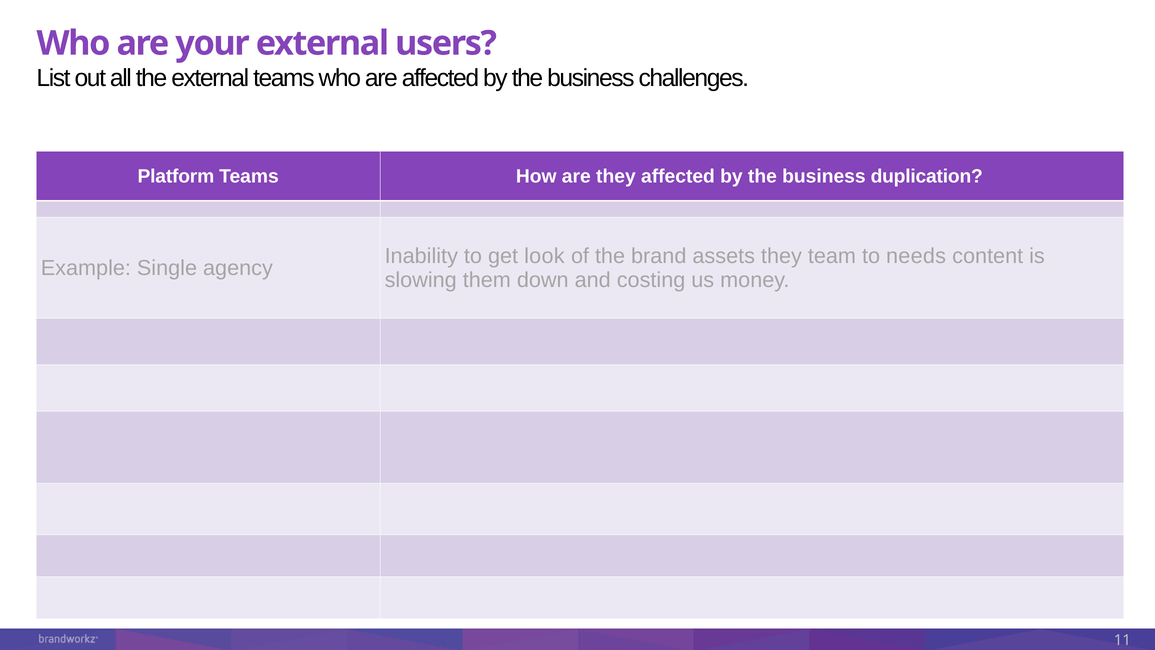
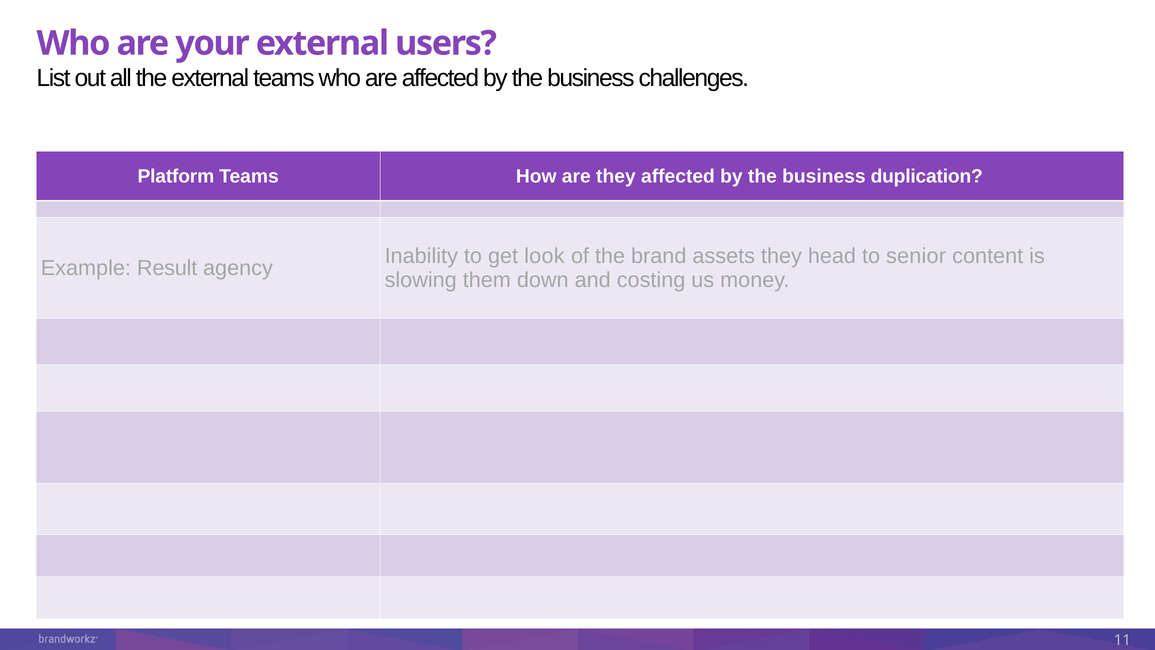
team: team -> head
needs: needs -> senior
Single: Single -> Result
